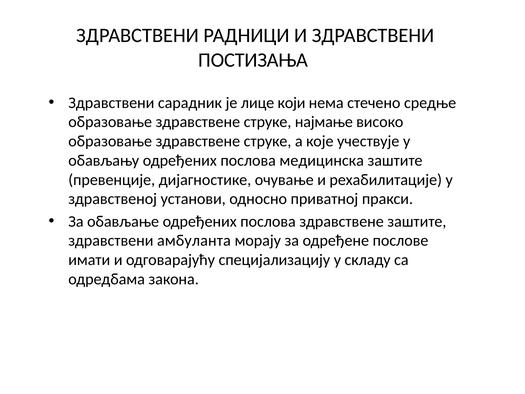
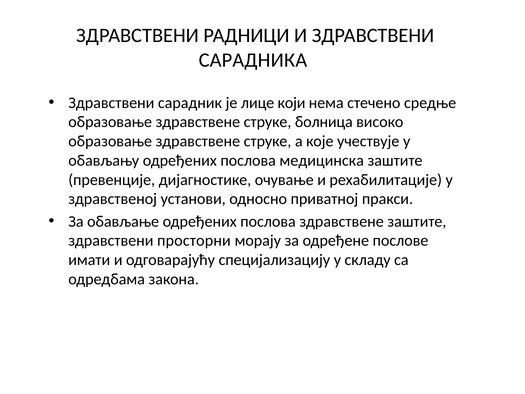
ПОСТИЗАЊА: ПОСТИЗАЊА -> САРАДНИКА
најмање: најмање -> болница
амбуланта: амбуланта -> просторни
